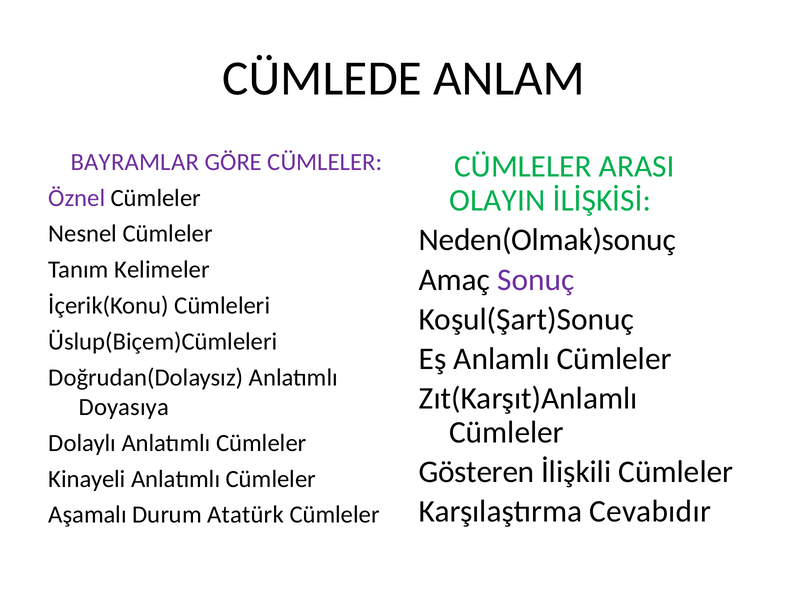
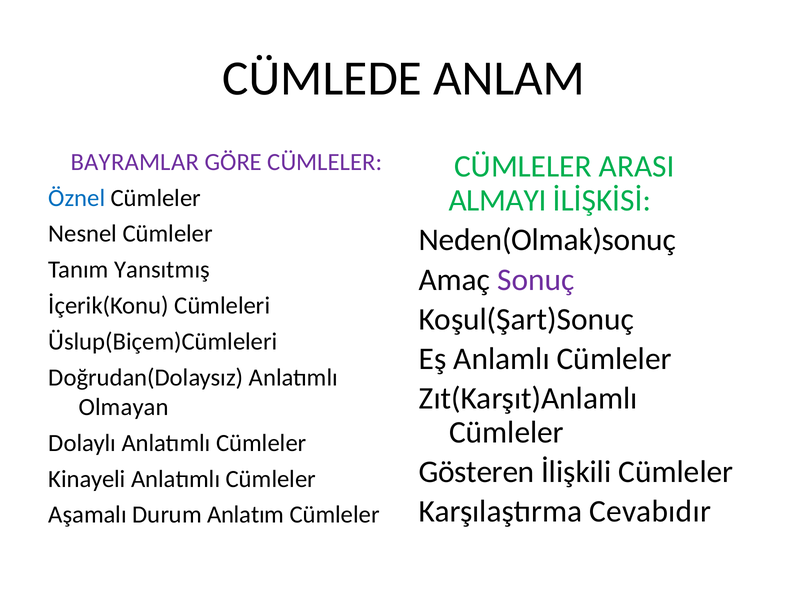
OLAYIN: OLAYIN -> ALMAYI
Öznel colour: purple -> blue
Kelimeler: Kelimeler -> Yansıtmış
Doyasıya: Doyasıya -> Olmayan
Atatürk: Atatürk -> Anlatım
